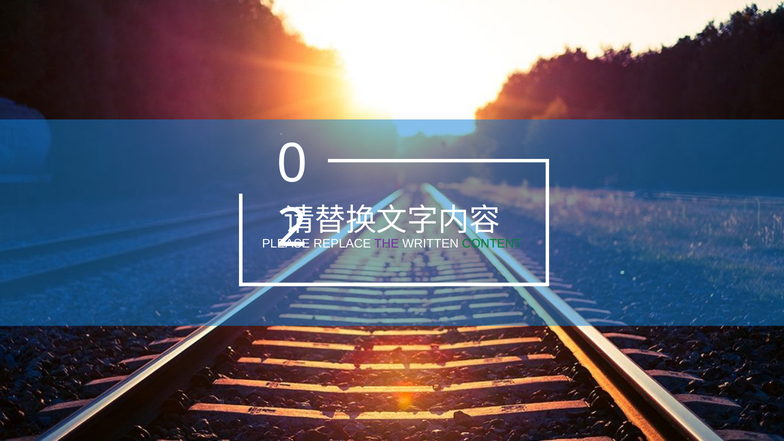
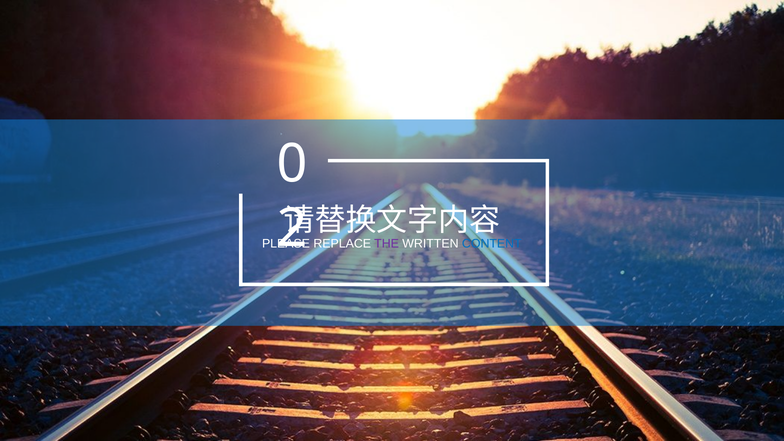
CONTENT colour: green -> blue
